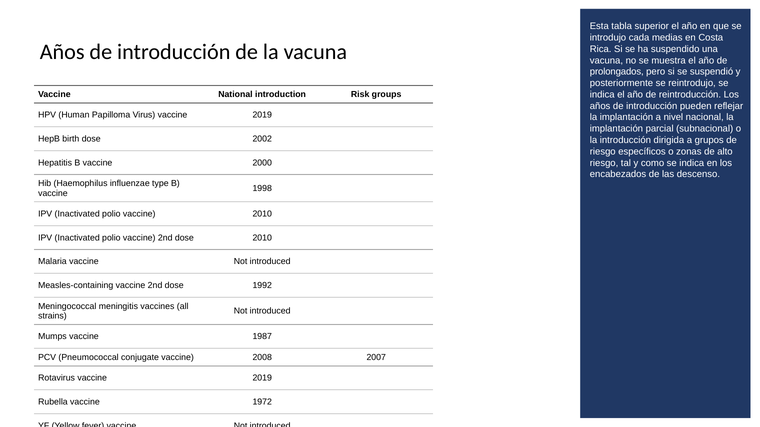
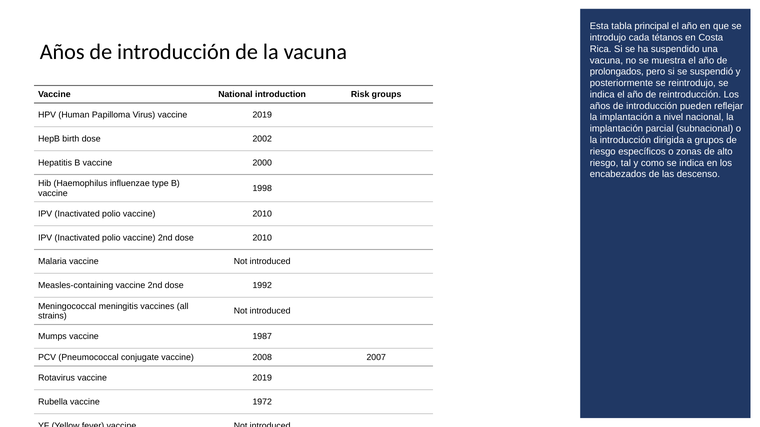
superior: superior -> principal
medias: medias -> tétanos
